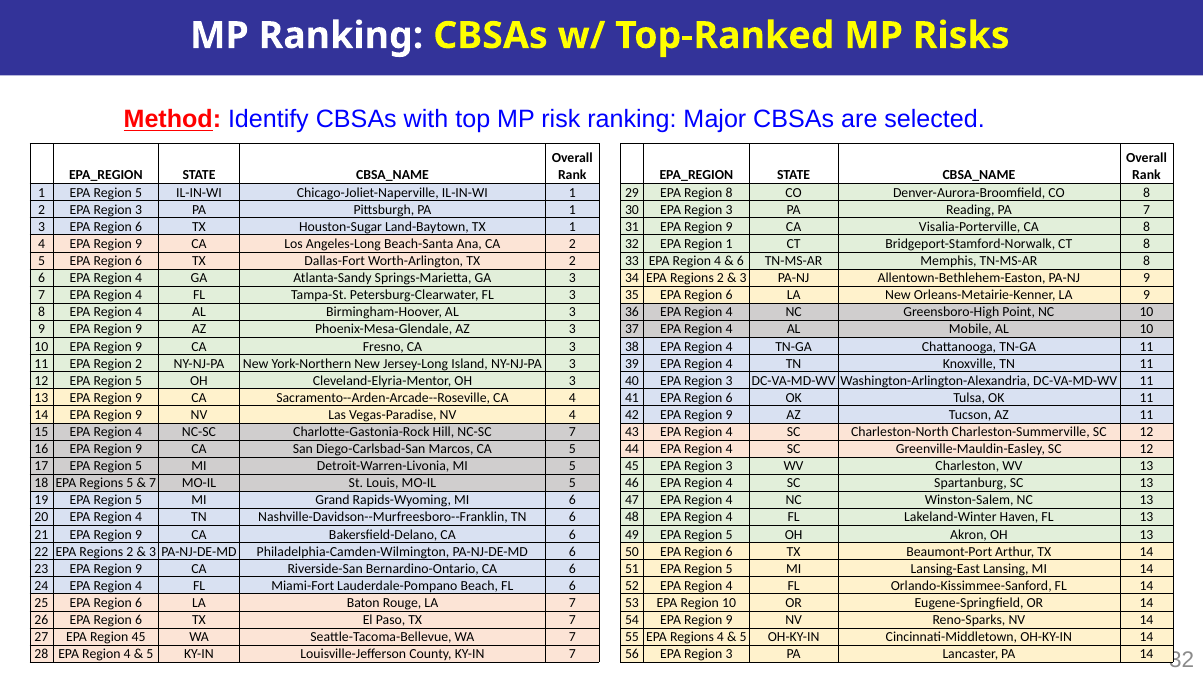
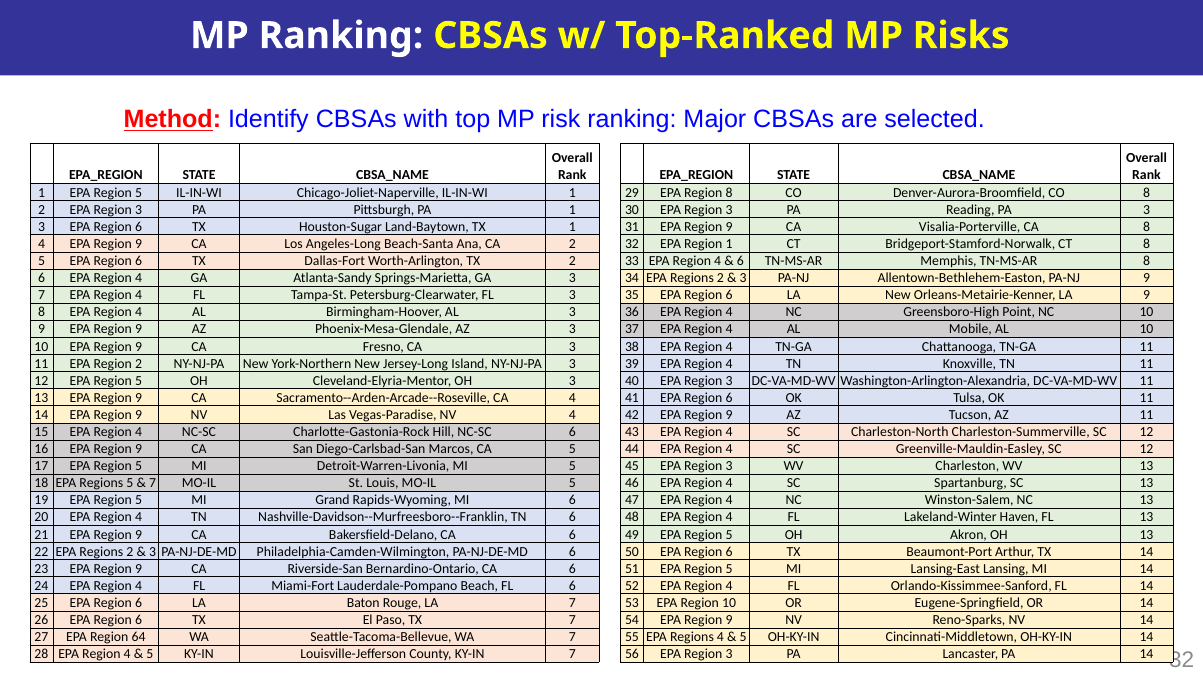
PA 7: 7 -> 3
NC-SC 7: 7 -> 6
Region 45: 45 -> 64
